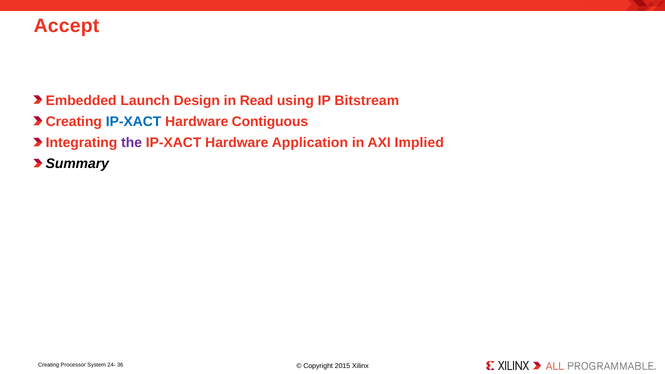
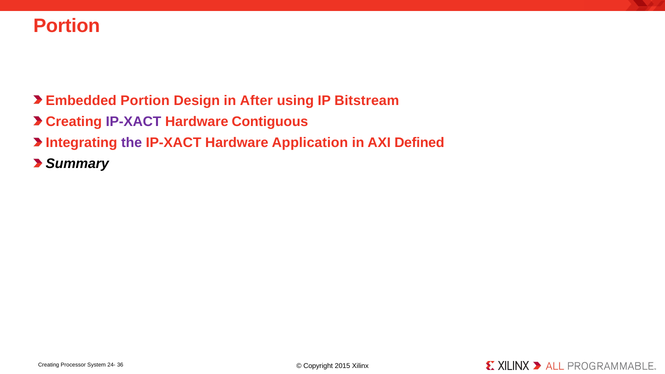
Accept at (66, 26): Accept -> Portion
Embedded Launch: Launch -> Portion
Read: Read -> After
IP-XACT at (134, 122) colour: blue -> purple
Implied: Implied -> Defined
